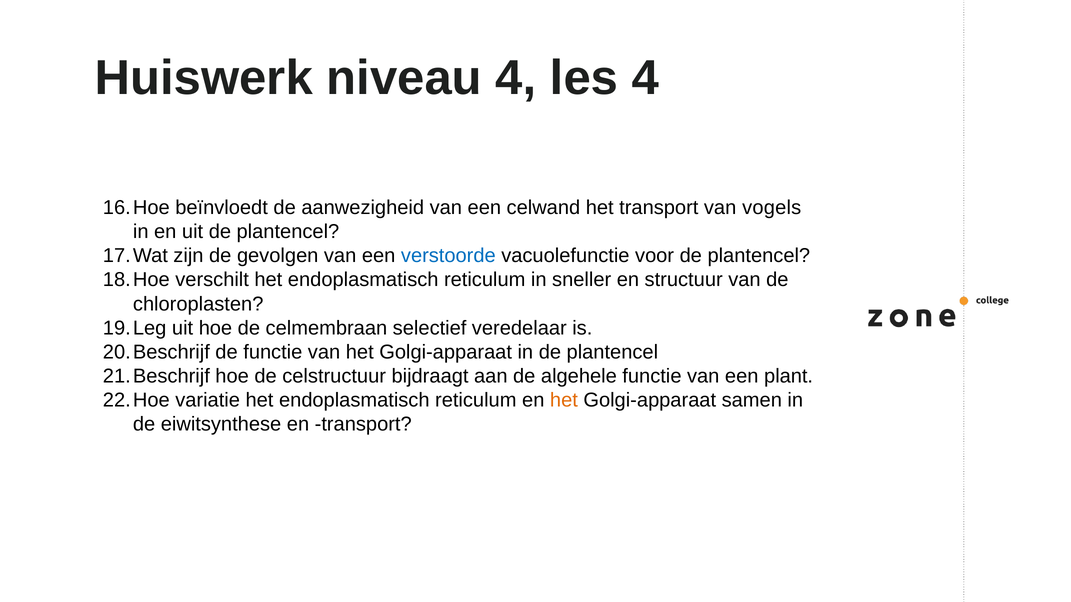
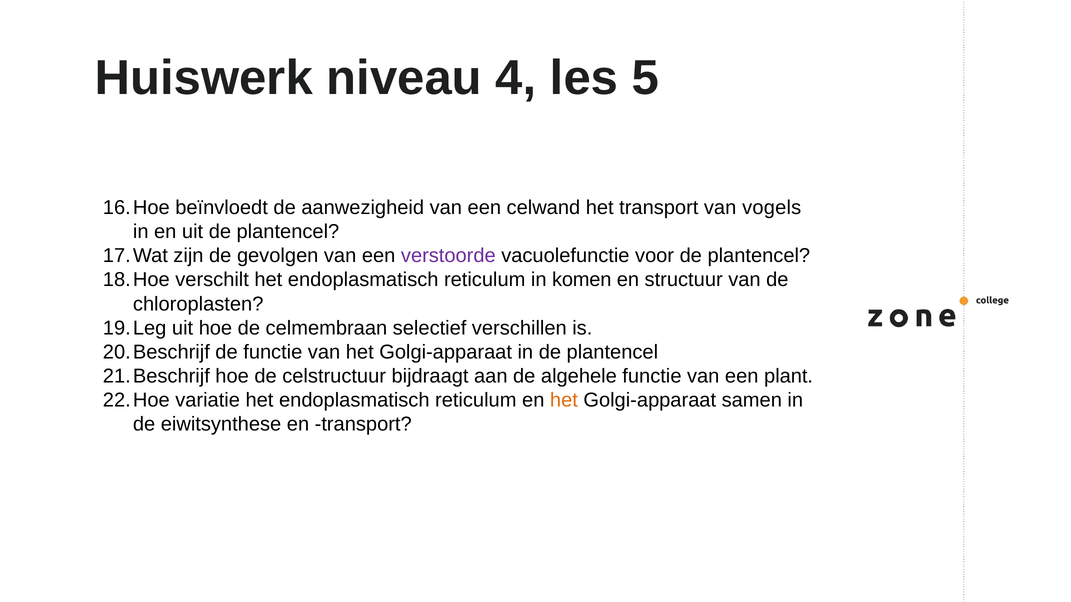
les 4: 4 -> 5
verstoorde colour: blue -> purple
sneller: sneller -> komen
veredelaar: veredelaar -> verschillen
